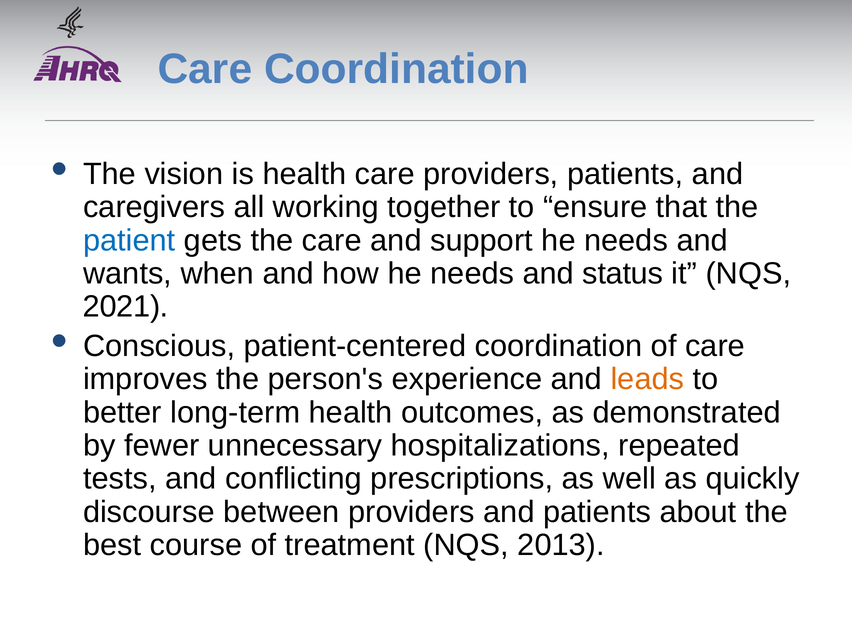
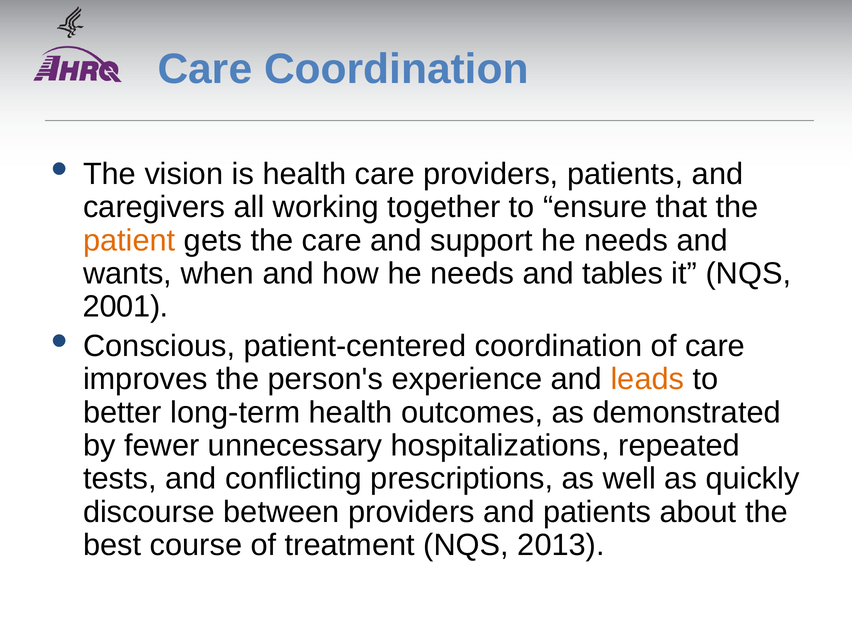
patient colour: blue -> orange
status: status -> tables
2021: 2021 -> 2001
